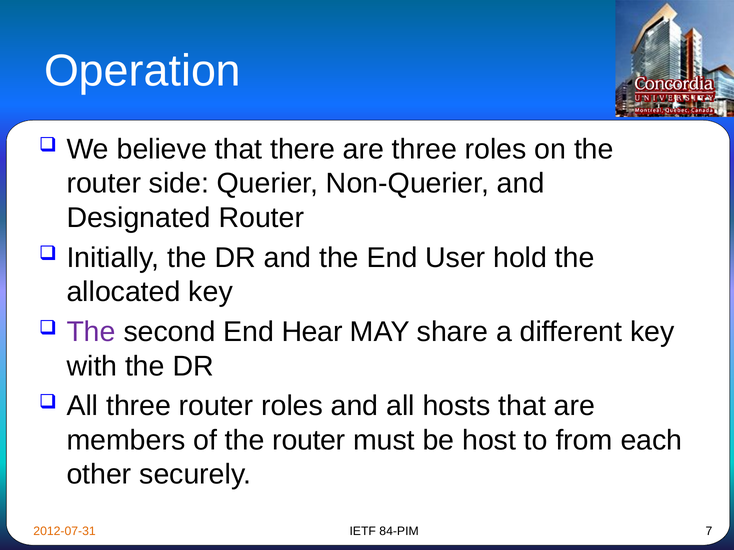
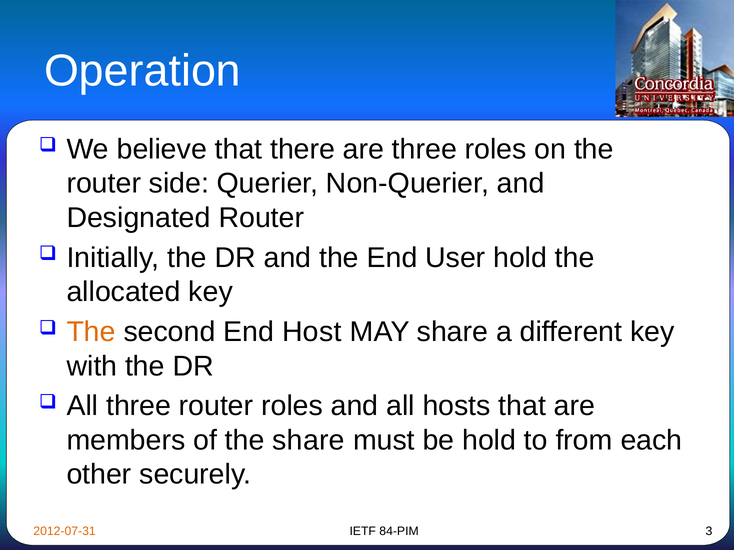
The at (91, 332) colour: purple -> orange
Hear: Hear -> Host
of the router: router -> share
be host: host -> hold
7: 7 -> 3
